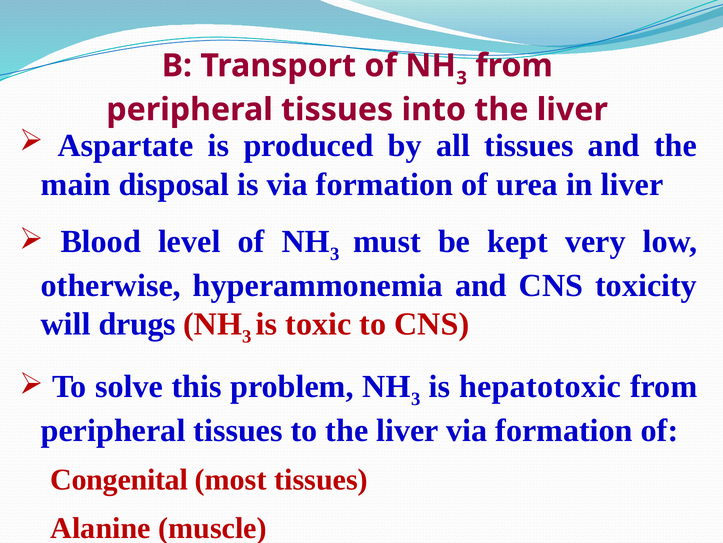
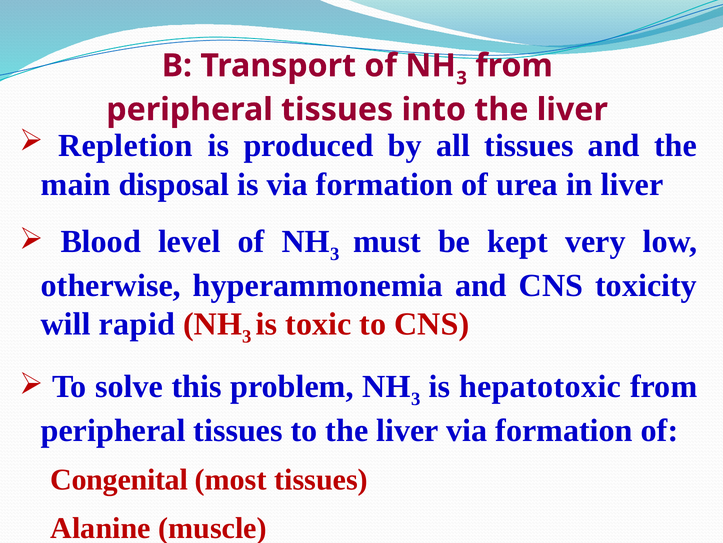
Aspartate: Aspartate -> Repletion
drugs: drugs -> rapid
